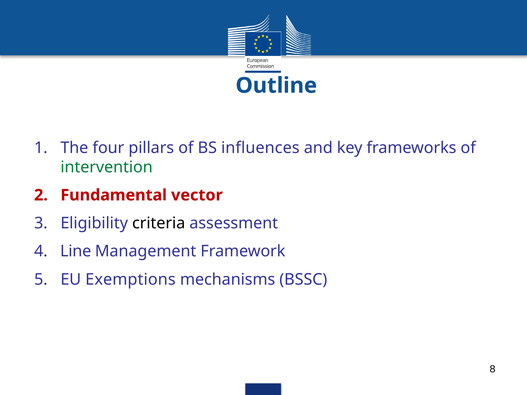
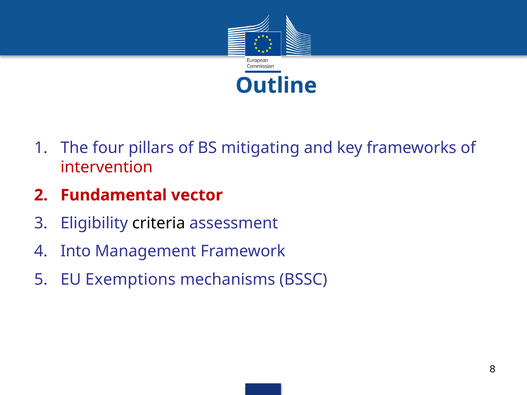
influences: influences -> mitigating
intervention colour: green -> red
Line: Line -> Into
